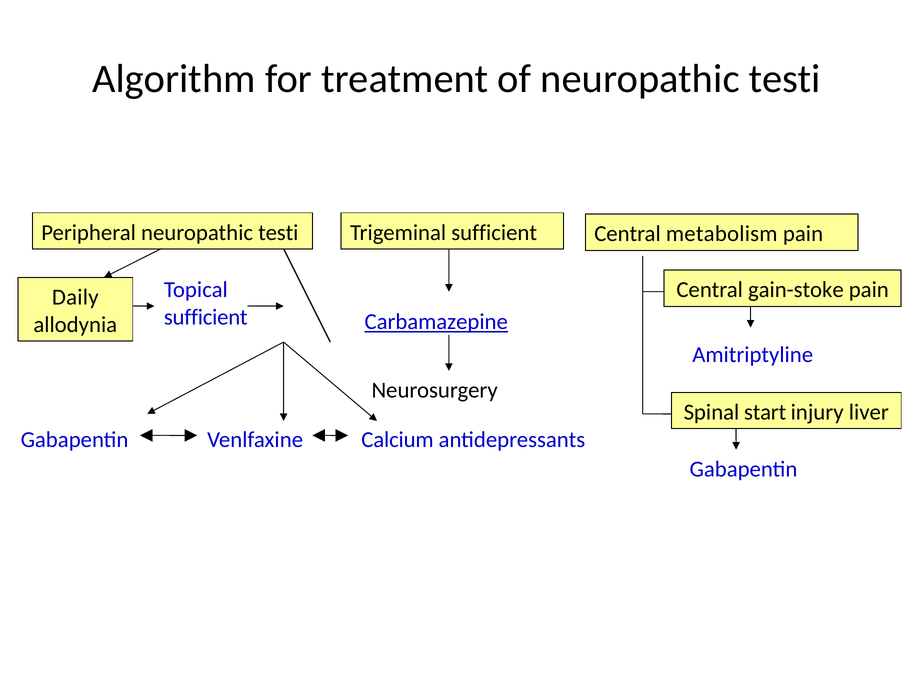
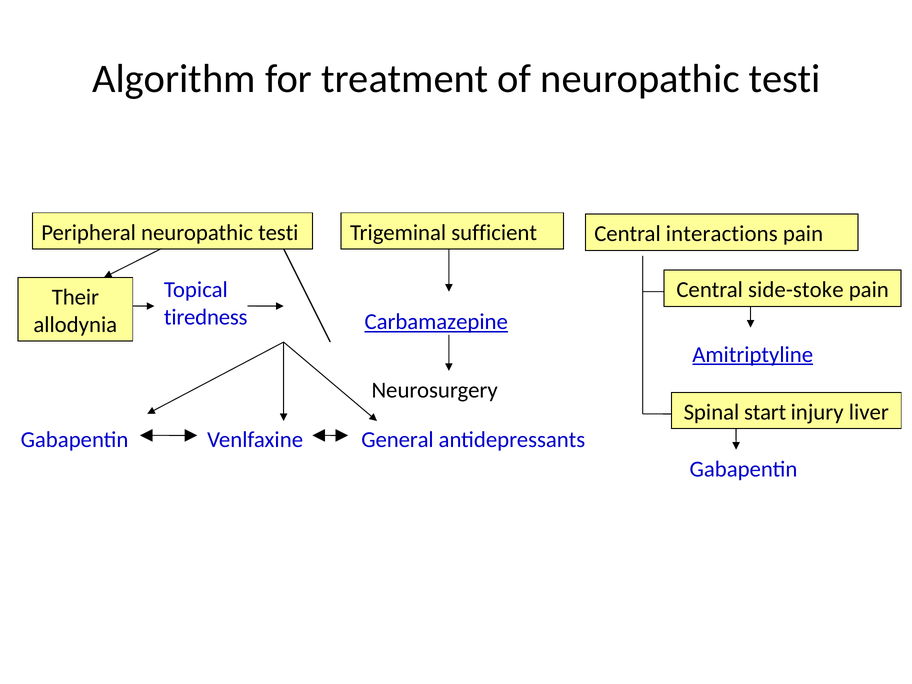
metabolism: metabolism -> interactions
gain-stoke: gain-stoke -> side-stoke
Daily: Daily -> Their
sufficient at (206, 317): sufficient -> tiredness
Amitriptyline underline: none -> present
Calcium: Calcium -> General
